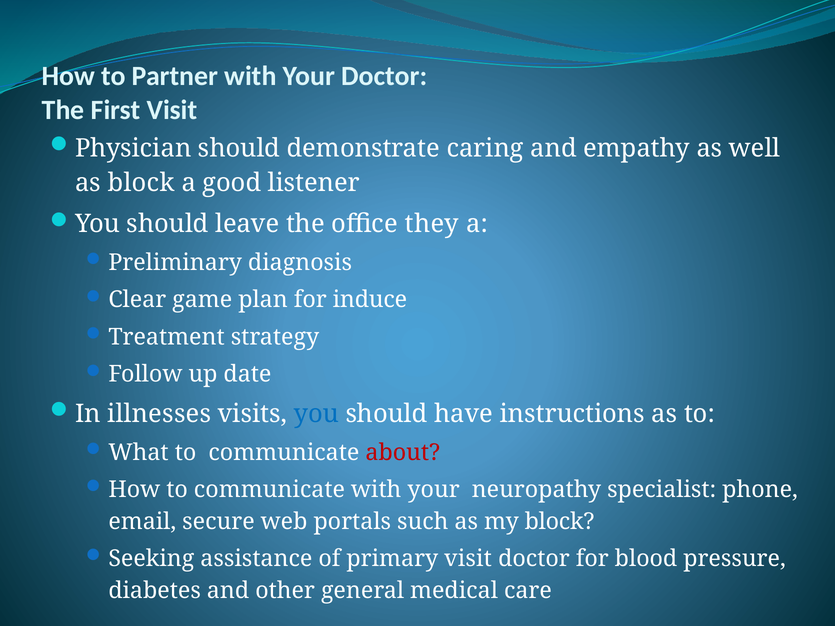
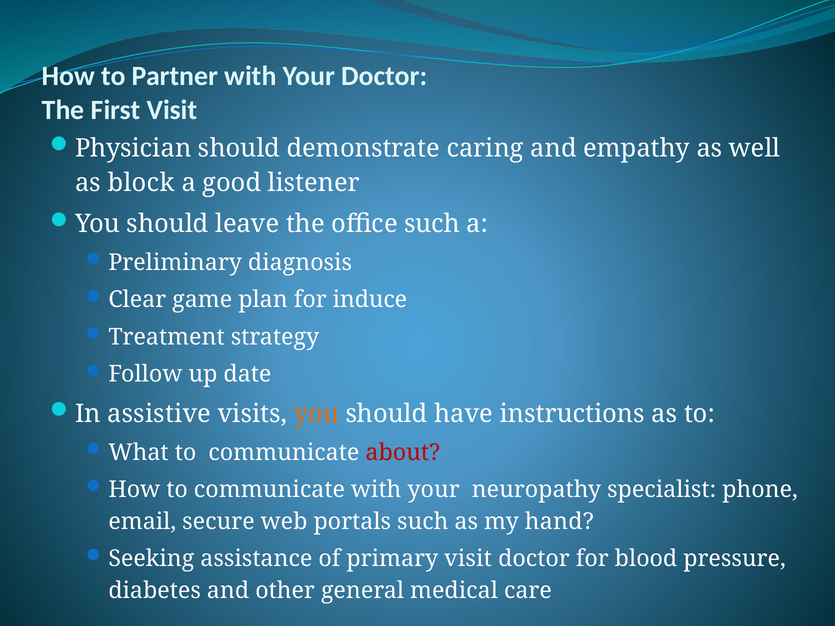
office they: they -> such
illnesses: illnesses -> assistive
you at (316, 414) colour: blue -> orange
my block: block -> hand
